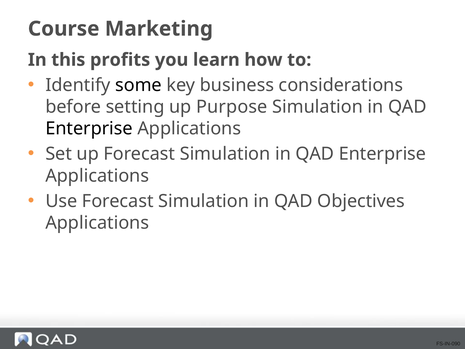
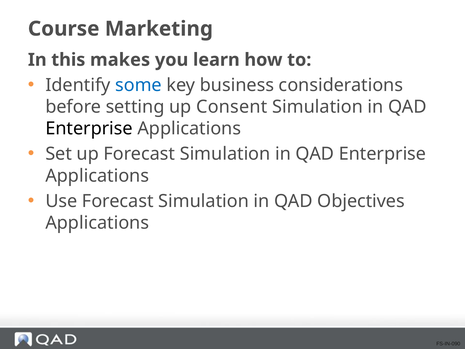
profits: profits -> makes
some colour: black -> blue
Purpose: Purpose -> Consent
